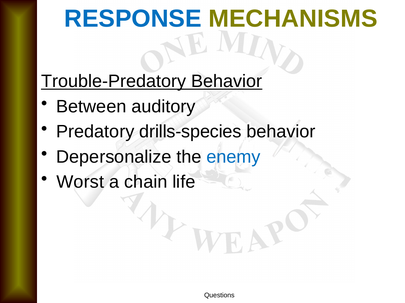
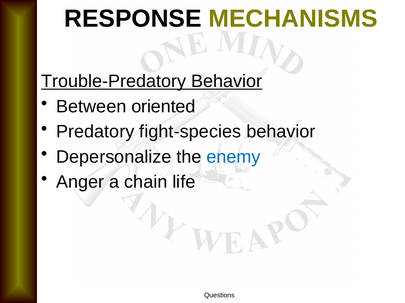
RESPONSE colour: blue -> black
auditory: auditory -> oriented
drills-species: drills-species -> fight-species
Worst: Worst -> Anger
